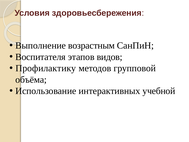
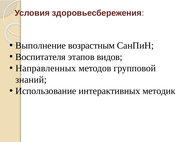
Профилактику: Профилактику -> Направленных
объёма: объёма -> знаний
учебной: учебной -> методик
